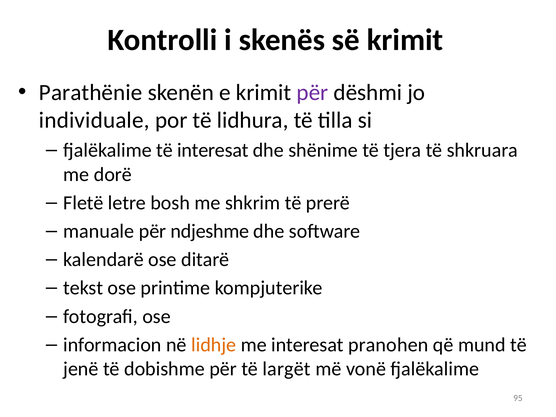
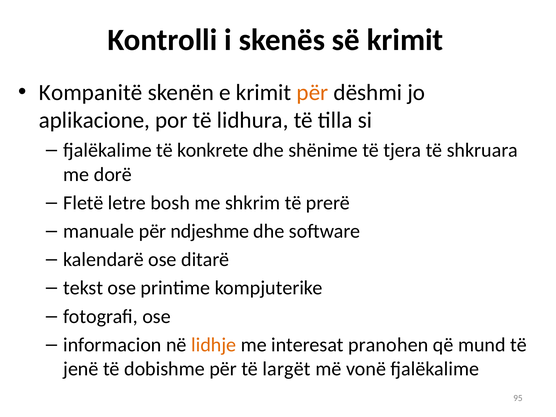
Parathënie: Parathënie -> Kompanitë
për at (312, 92) colour: purple -> orange
individuale: individuale -> aplikacione
të interesat: interesat -> konkrete
